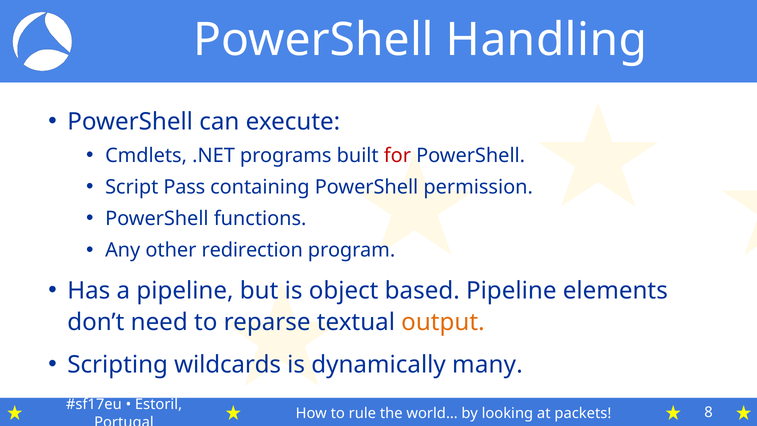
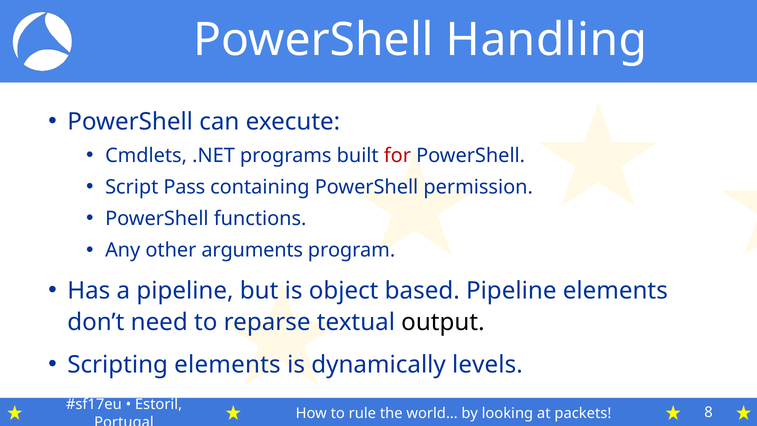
redirection: redirection -> arguments
output colour: orange -> black
Scripting wildcards: wildcards -> elements
many: many -> levels
